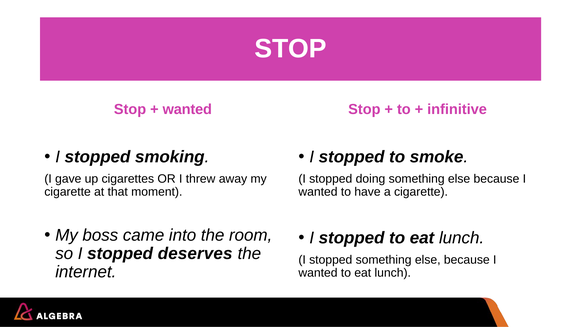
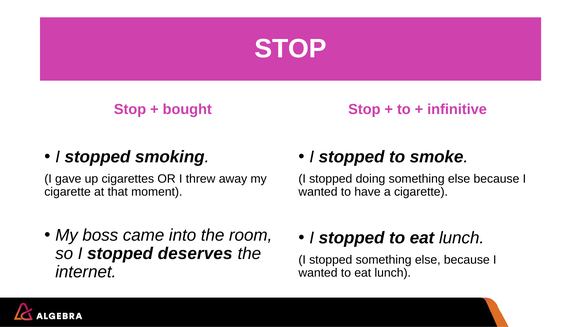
wanted at (187, 109): wanted -> bought
